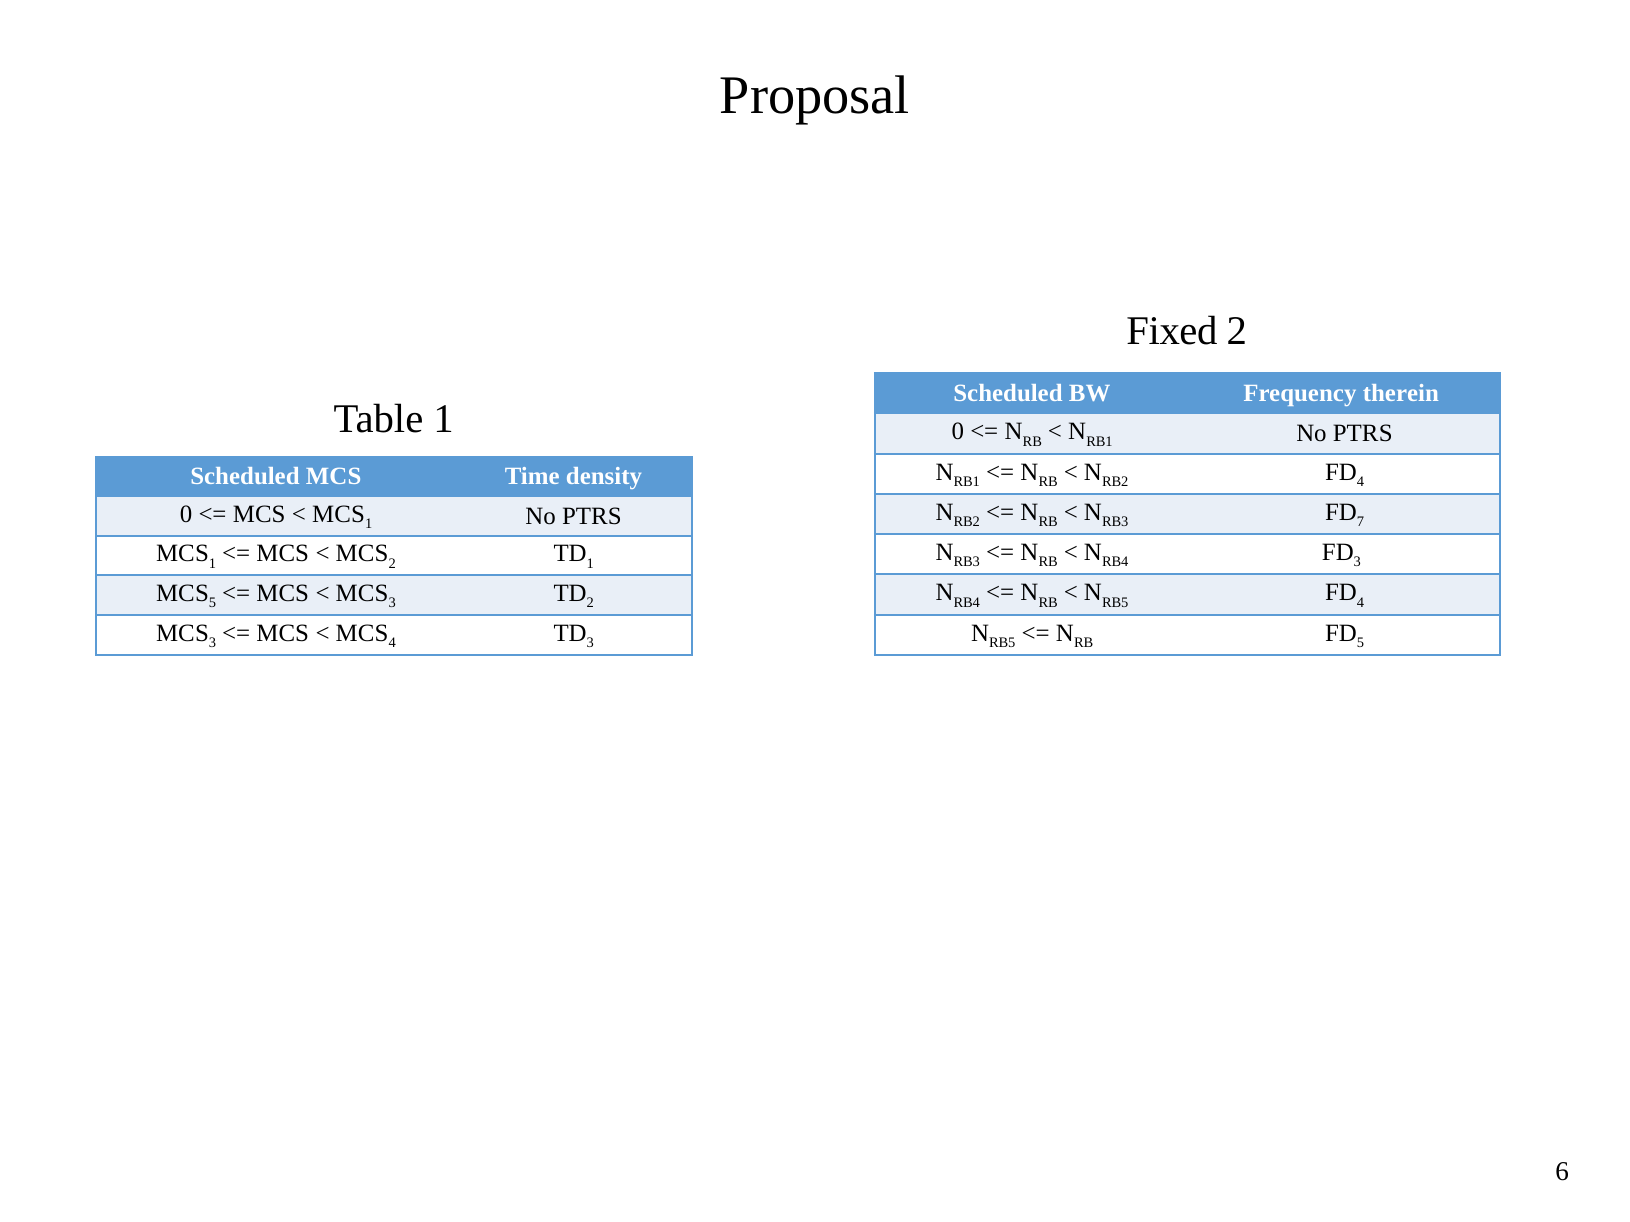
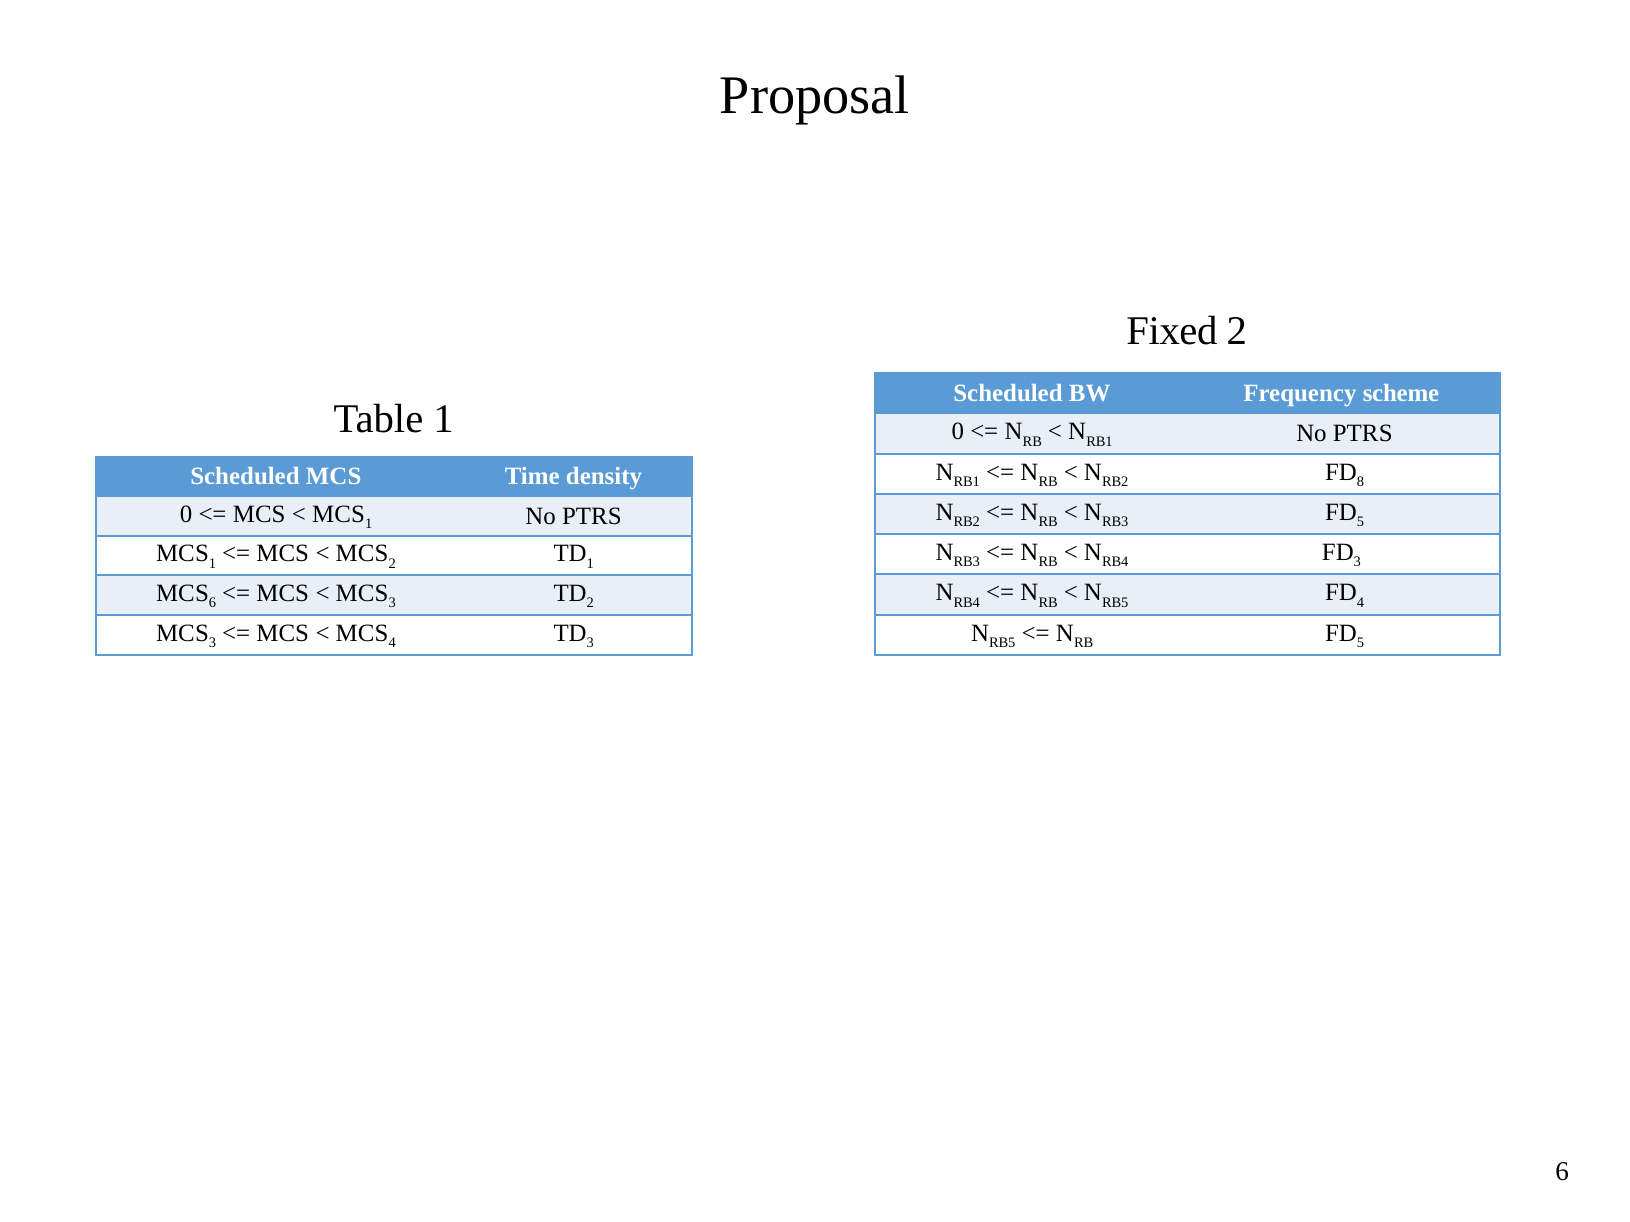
therein: therein -> scheme
4 at (1360, 482): 4 -> 8
7 at (1360, 522): 7 -> 5
MCS 5: 5 -> 6
